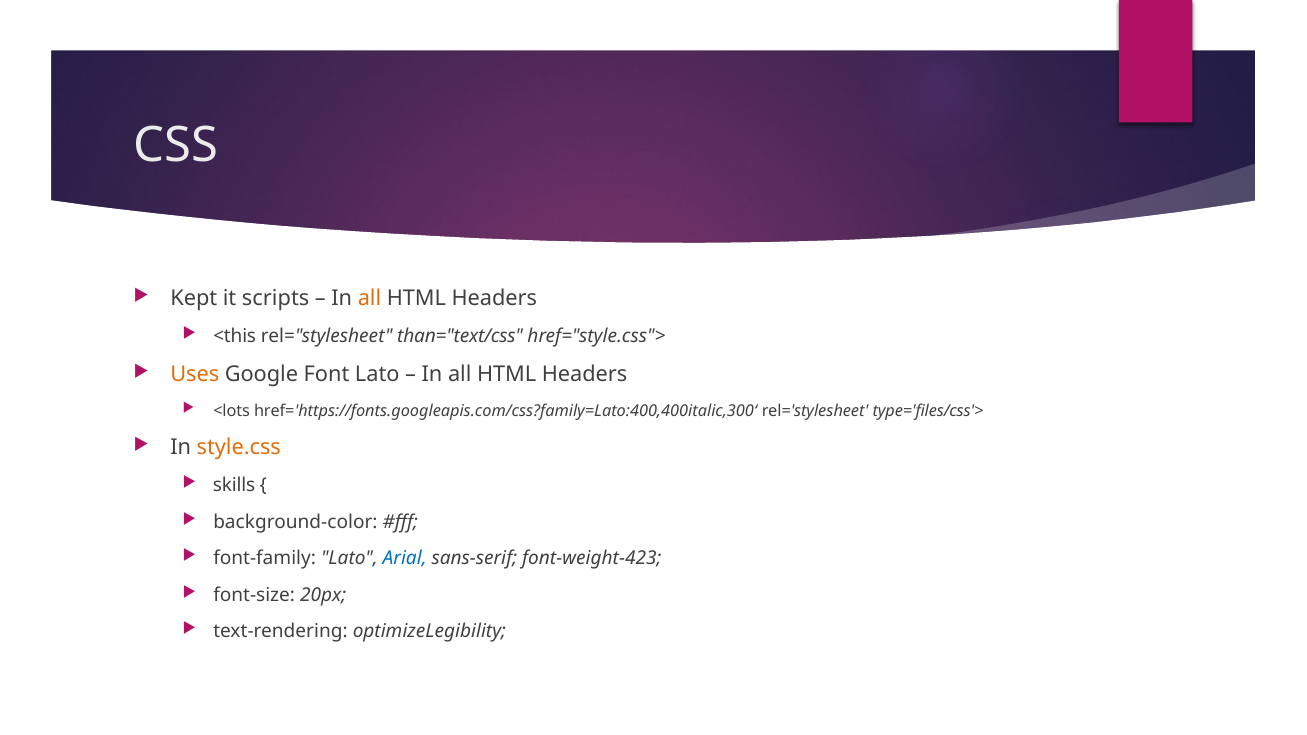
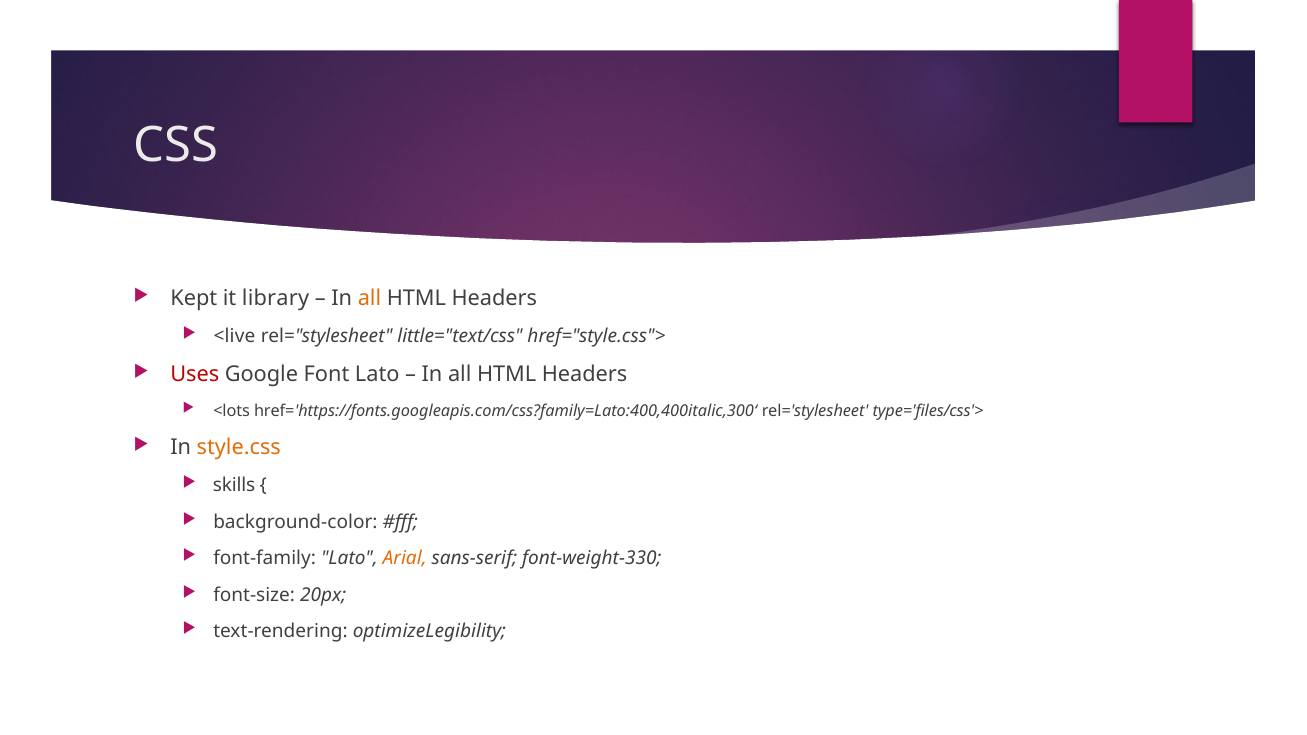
scripts: scripts -> library
<this: <this -> <live
than="text/css: than="text/css -> little="text/css
Uses colour: orange -> red
Arial colour: blue -> orange
font-weight-423: font-weight-423 -> font-weight-330
